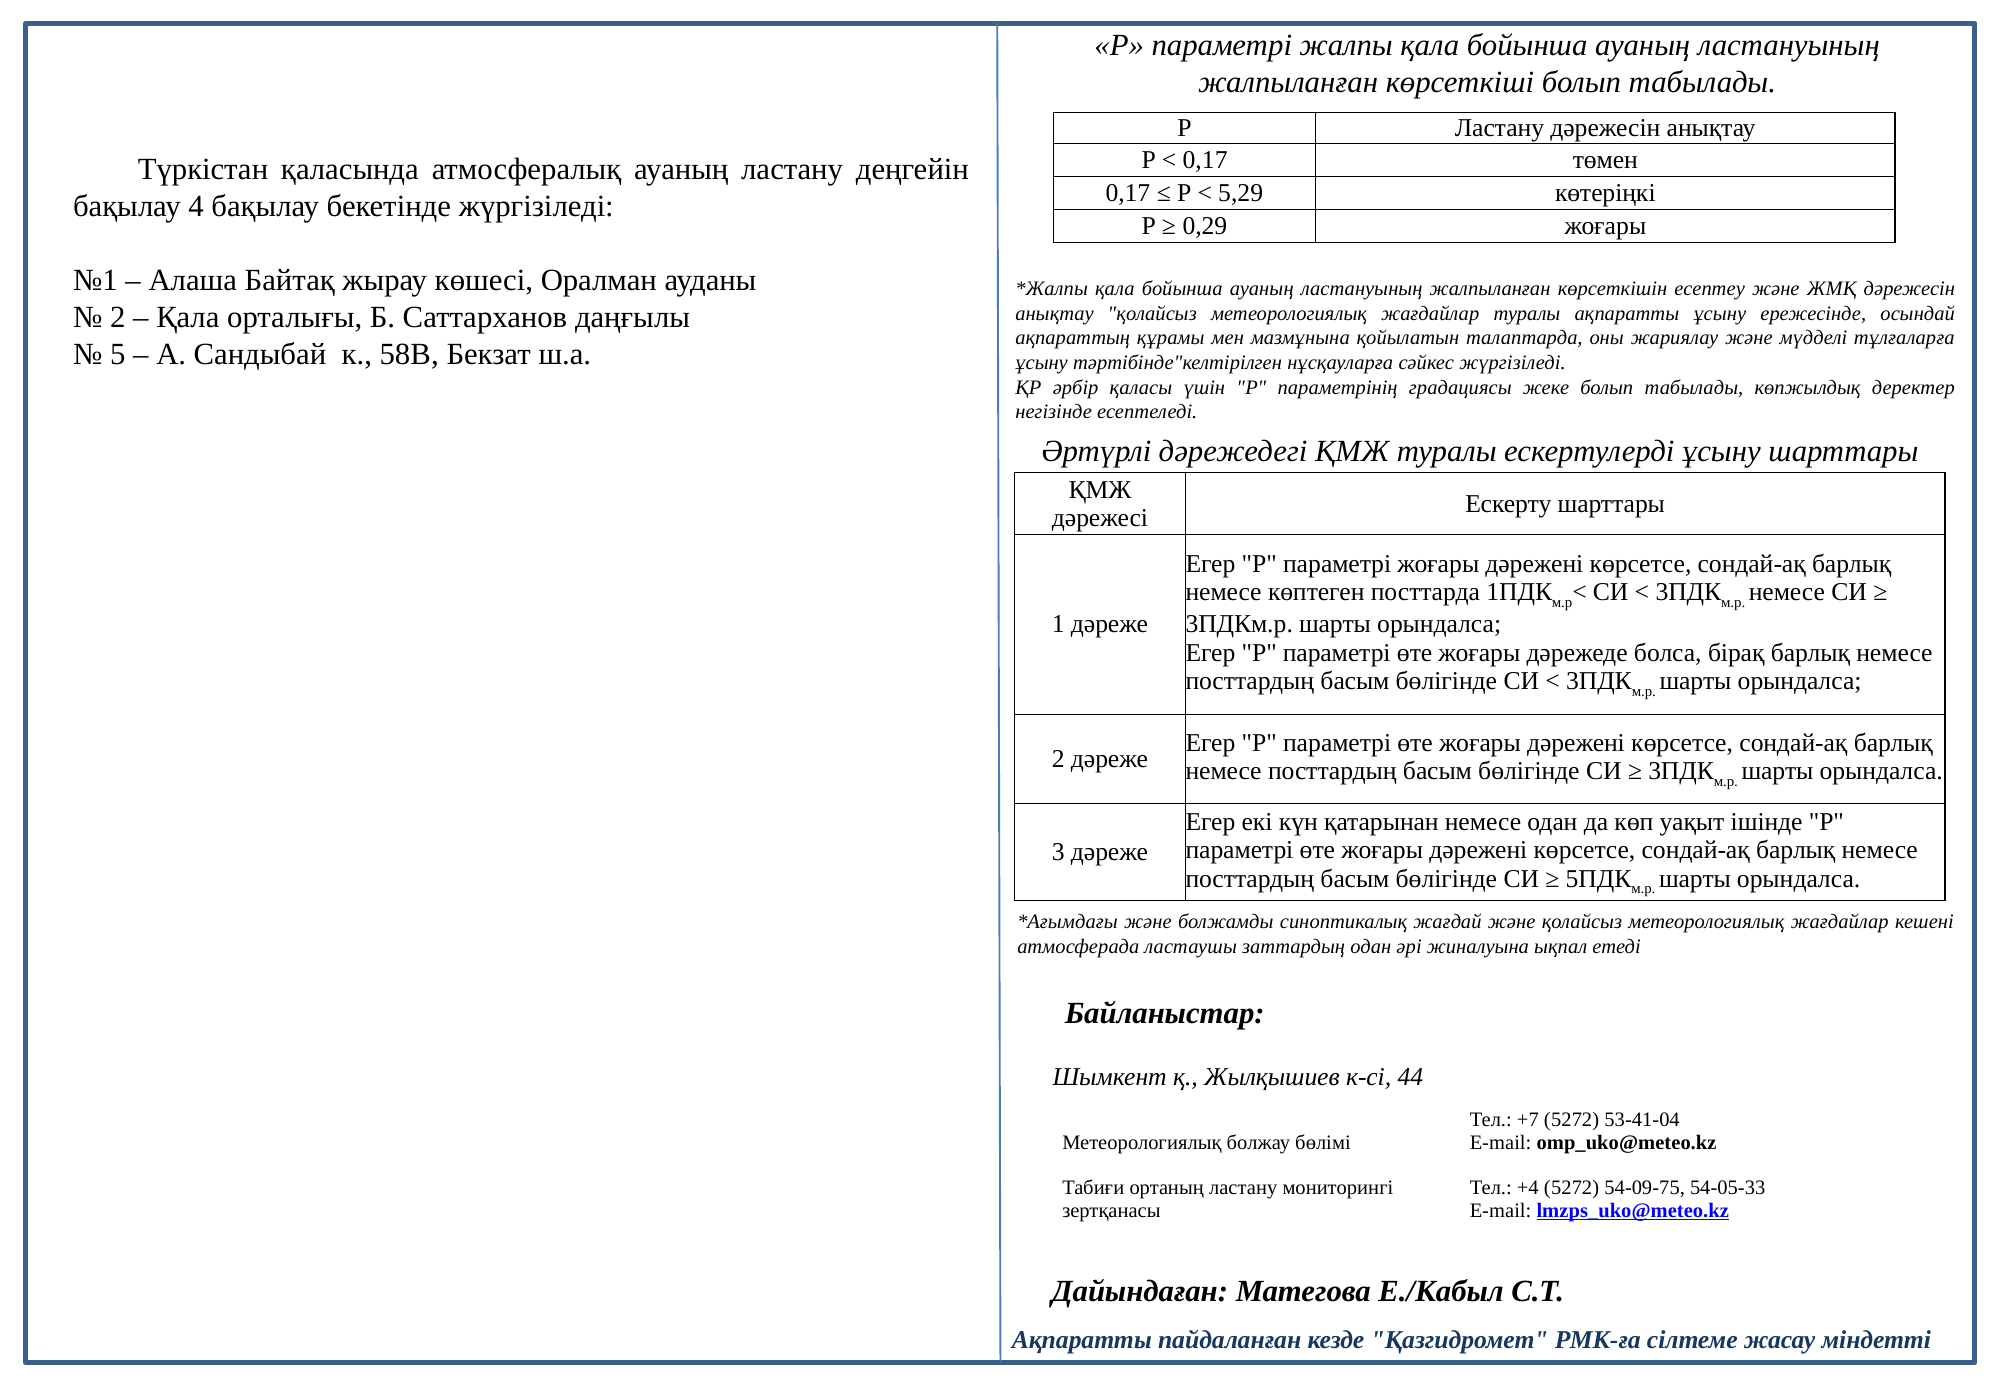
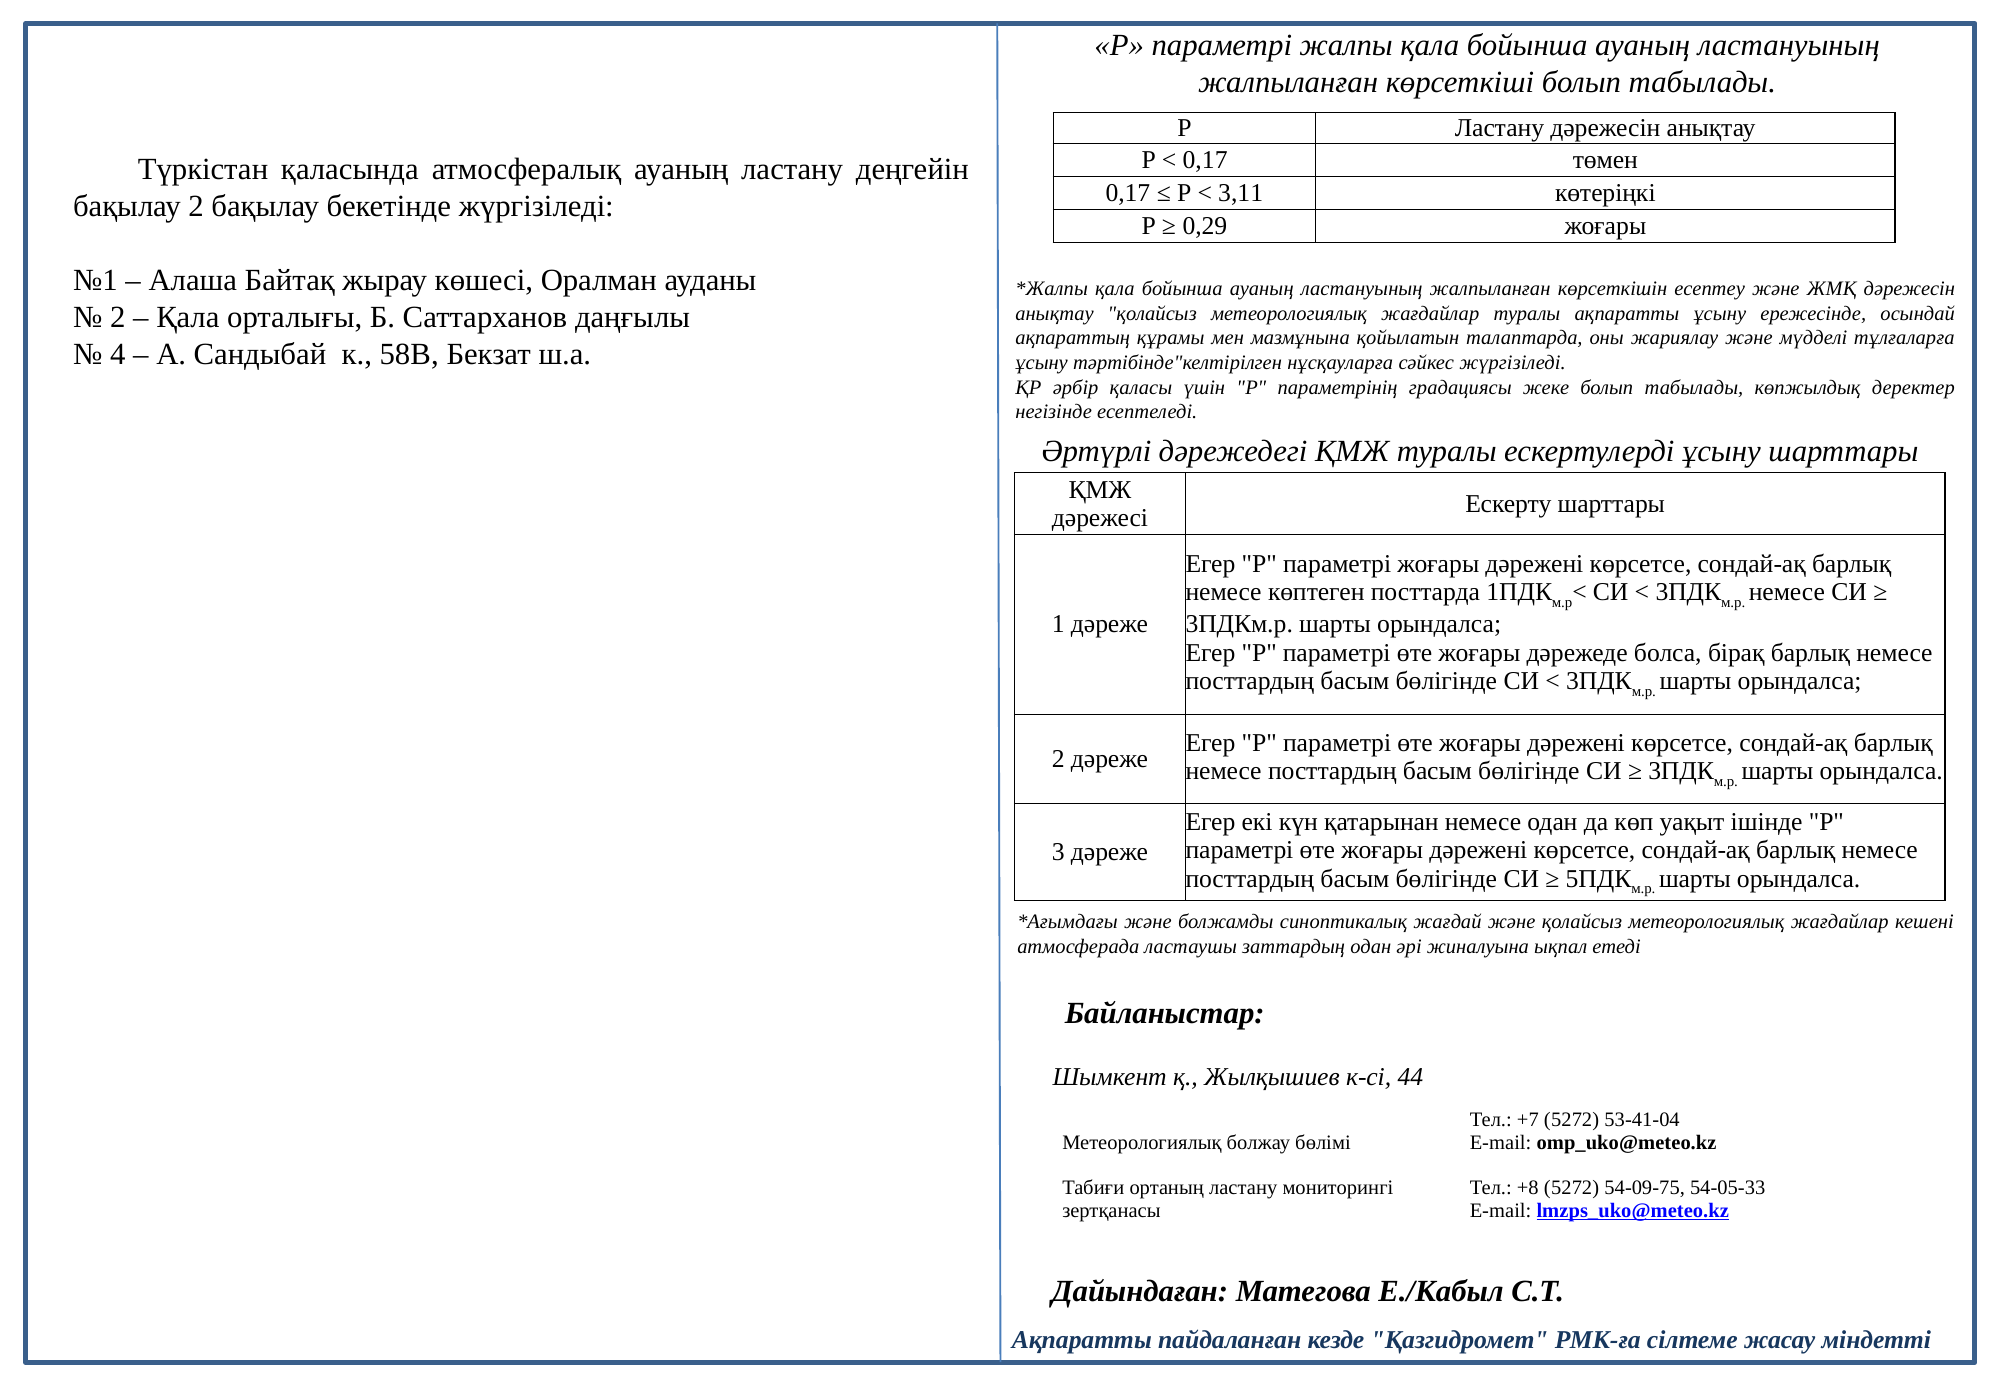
5,29: 5,29 -> 3,11
бақылау 4: 4 -> 2
5: 5 -> 4
+4: +4 -> +8
